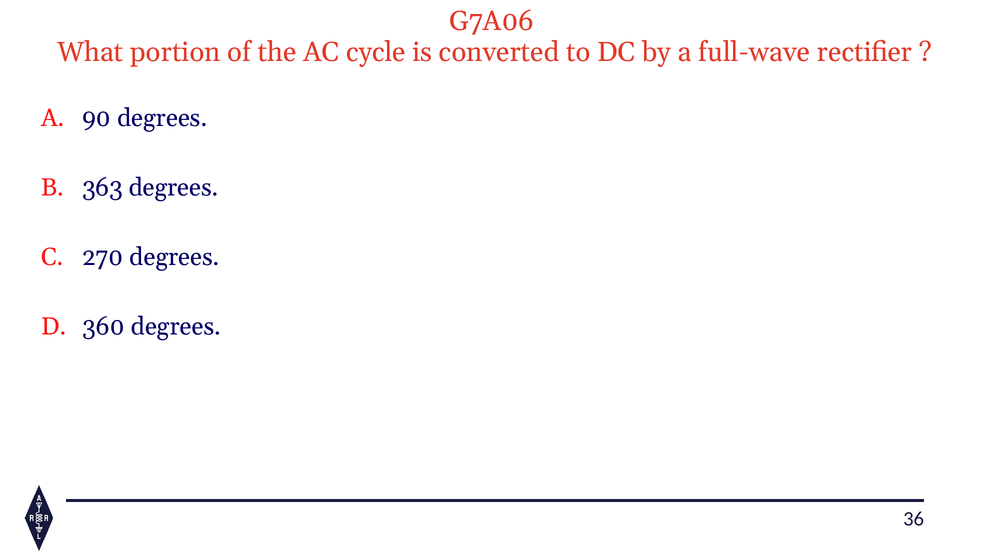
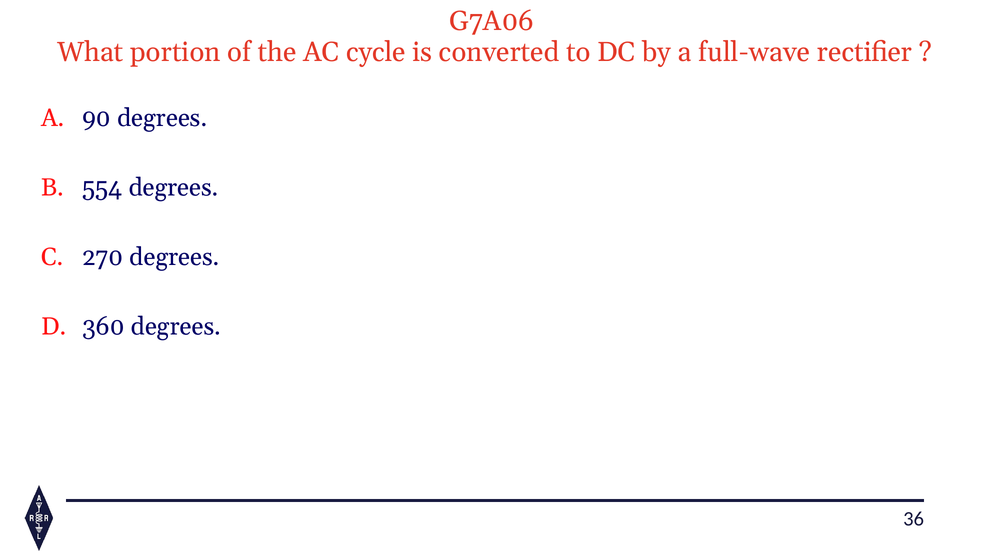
363: 363 -> 554
